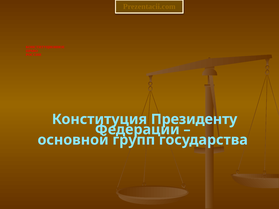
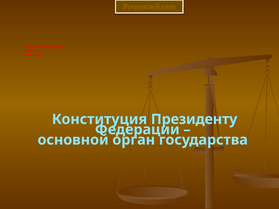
групп: групп -> орган
